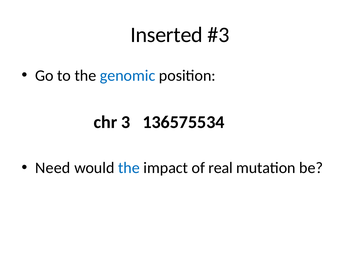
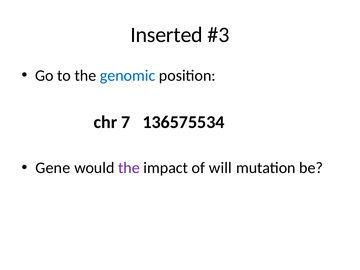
3: 3 -> 7
Need: Need -> Gene
the at (129, 168) colour: blue -> purple
real: real -> will
